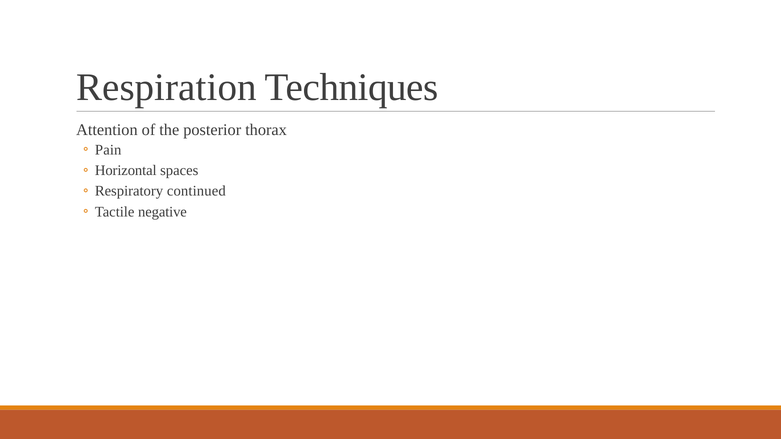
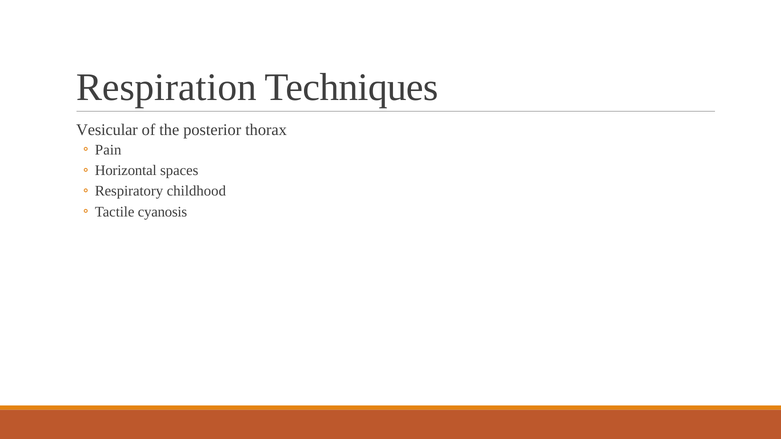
Attention: Attention -> Vesicular
continued: continued -> childhood
negative: negative -> cyanosis
